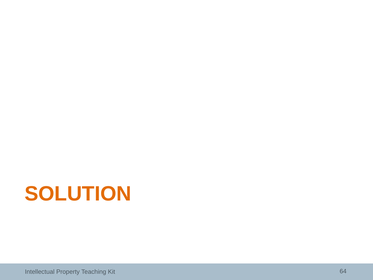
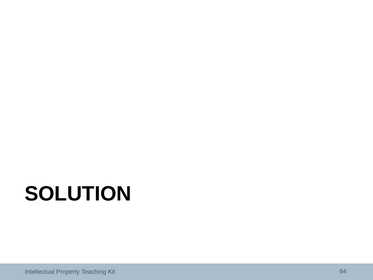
SOLUTION colour: orange -> black
